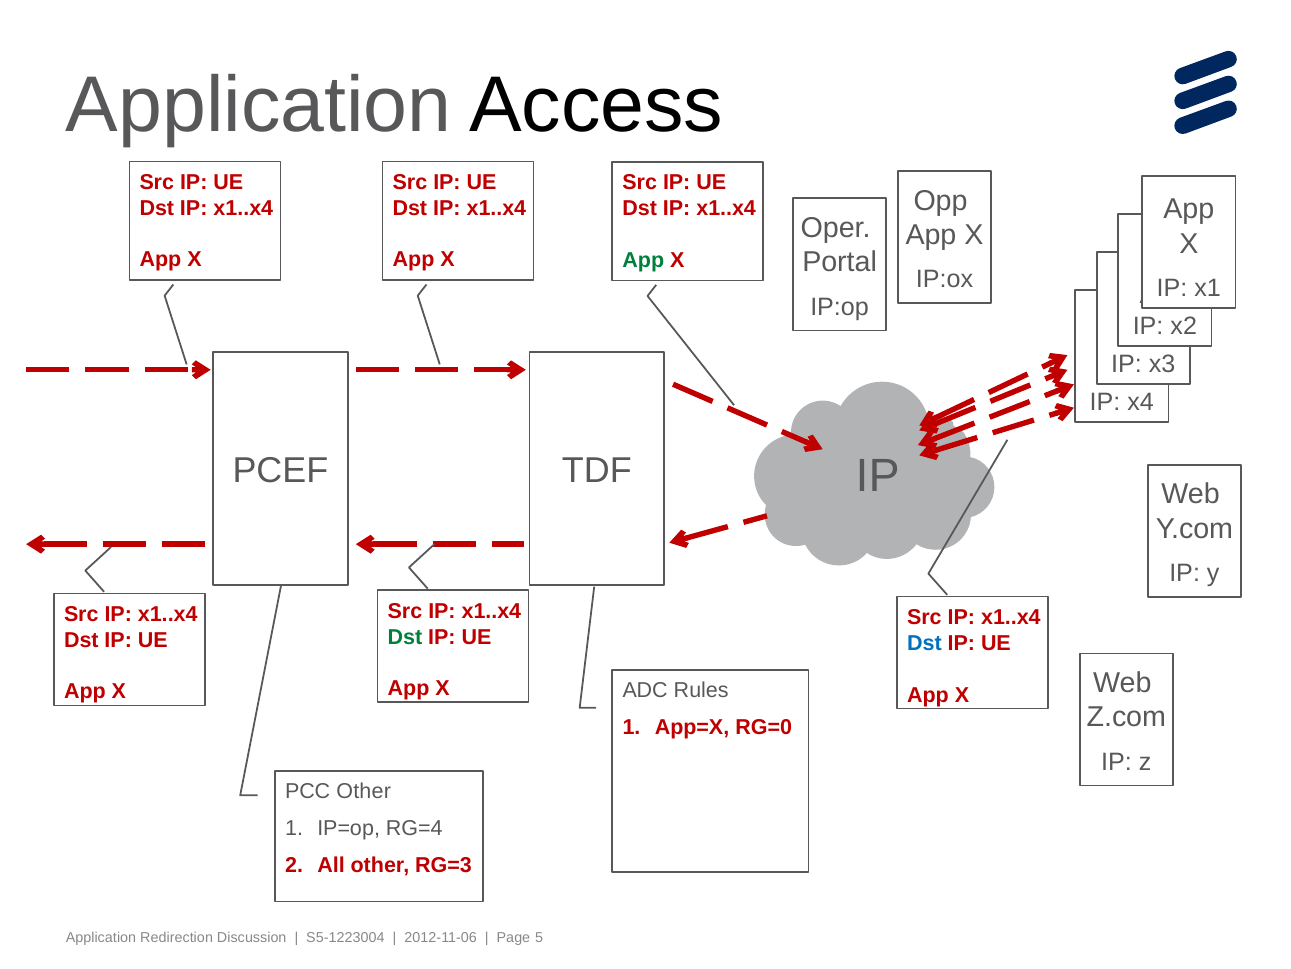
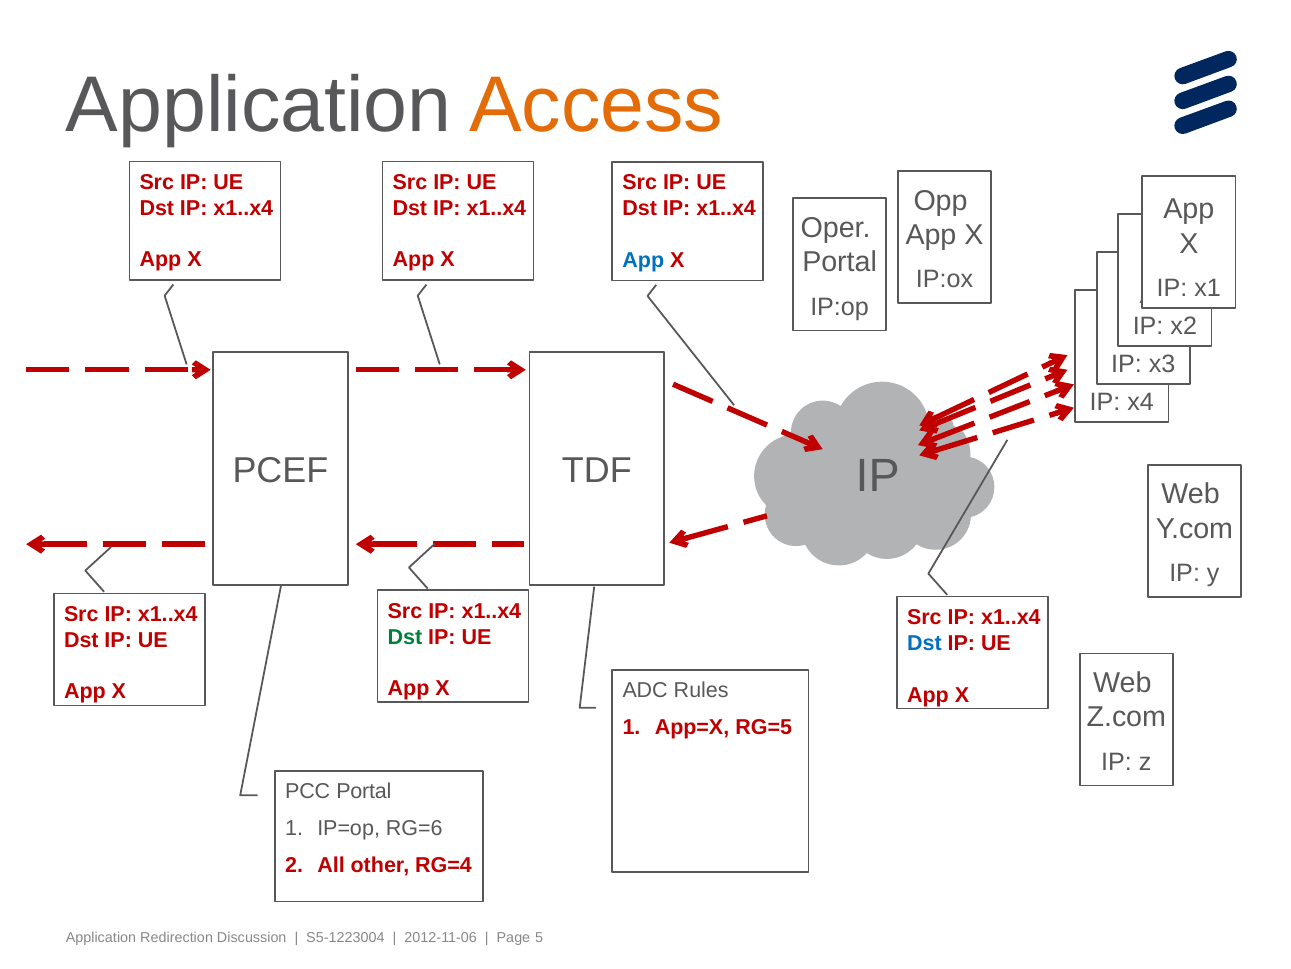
Access colour: black -> orange
App at (643, 260) colour: green -> blue
RG=0: RG=0 -> RG=5
PCC Other: Other -> Portal
RG=4: RG=4 -> RG=6
RG=3: RG=3 -> RG=4
